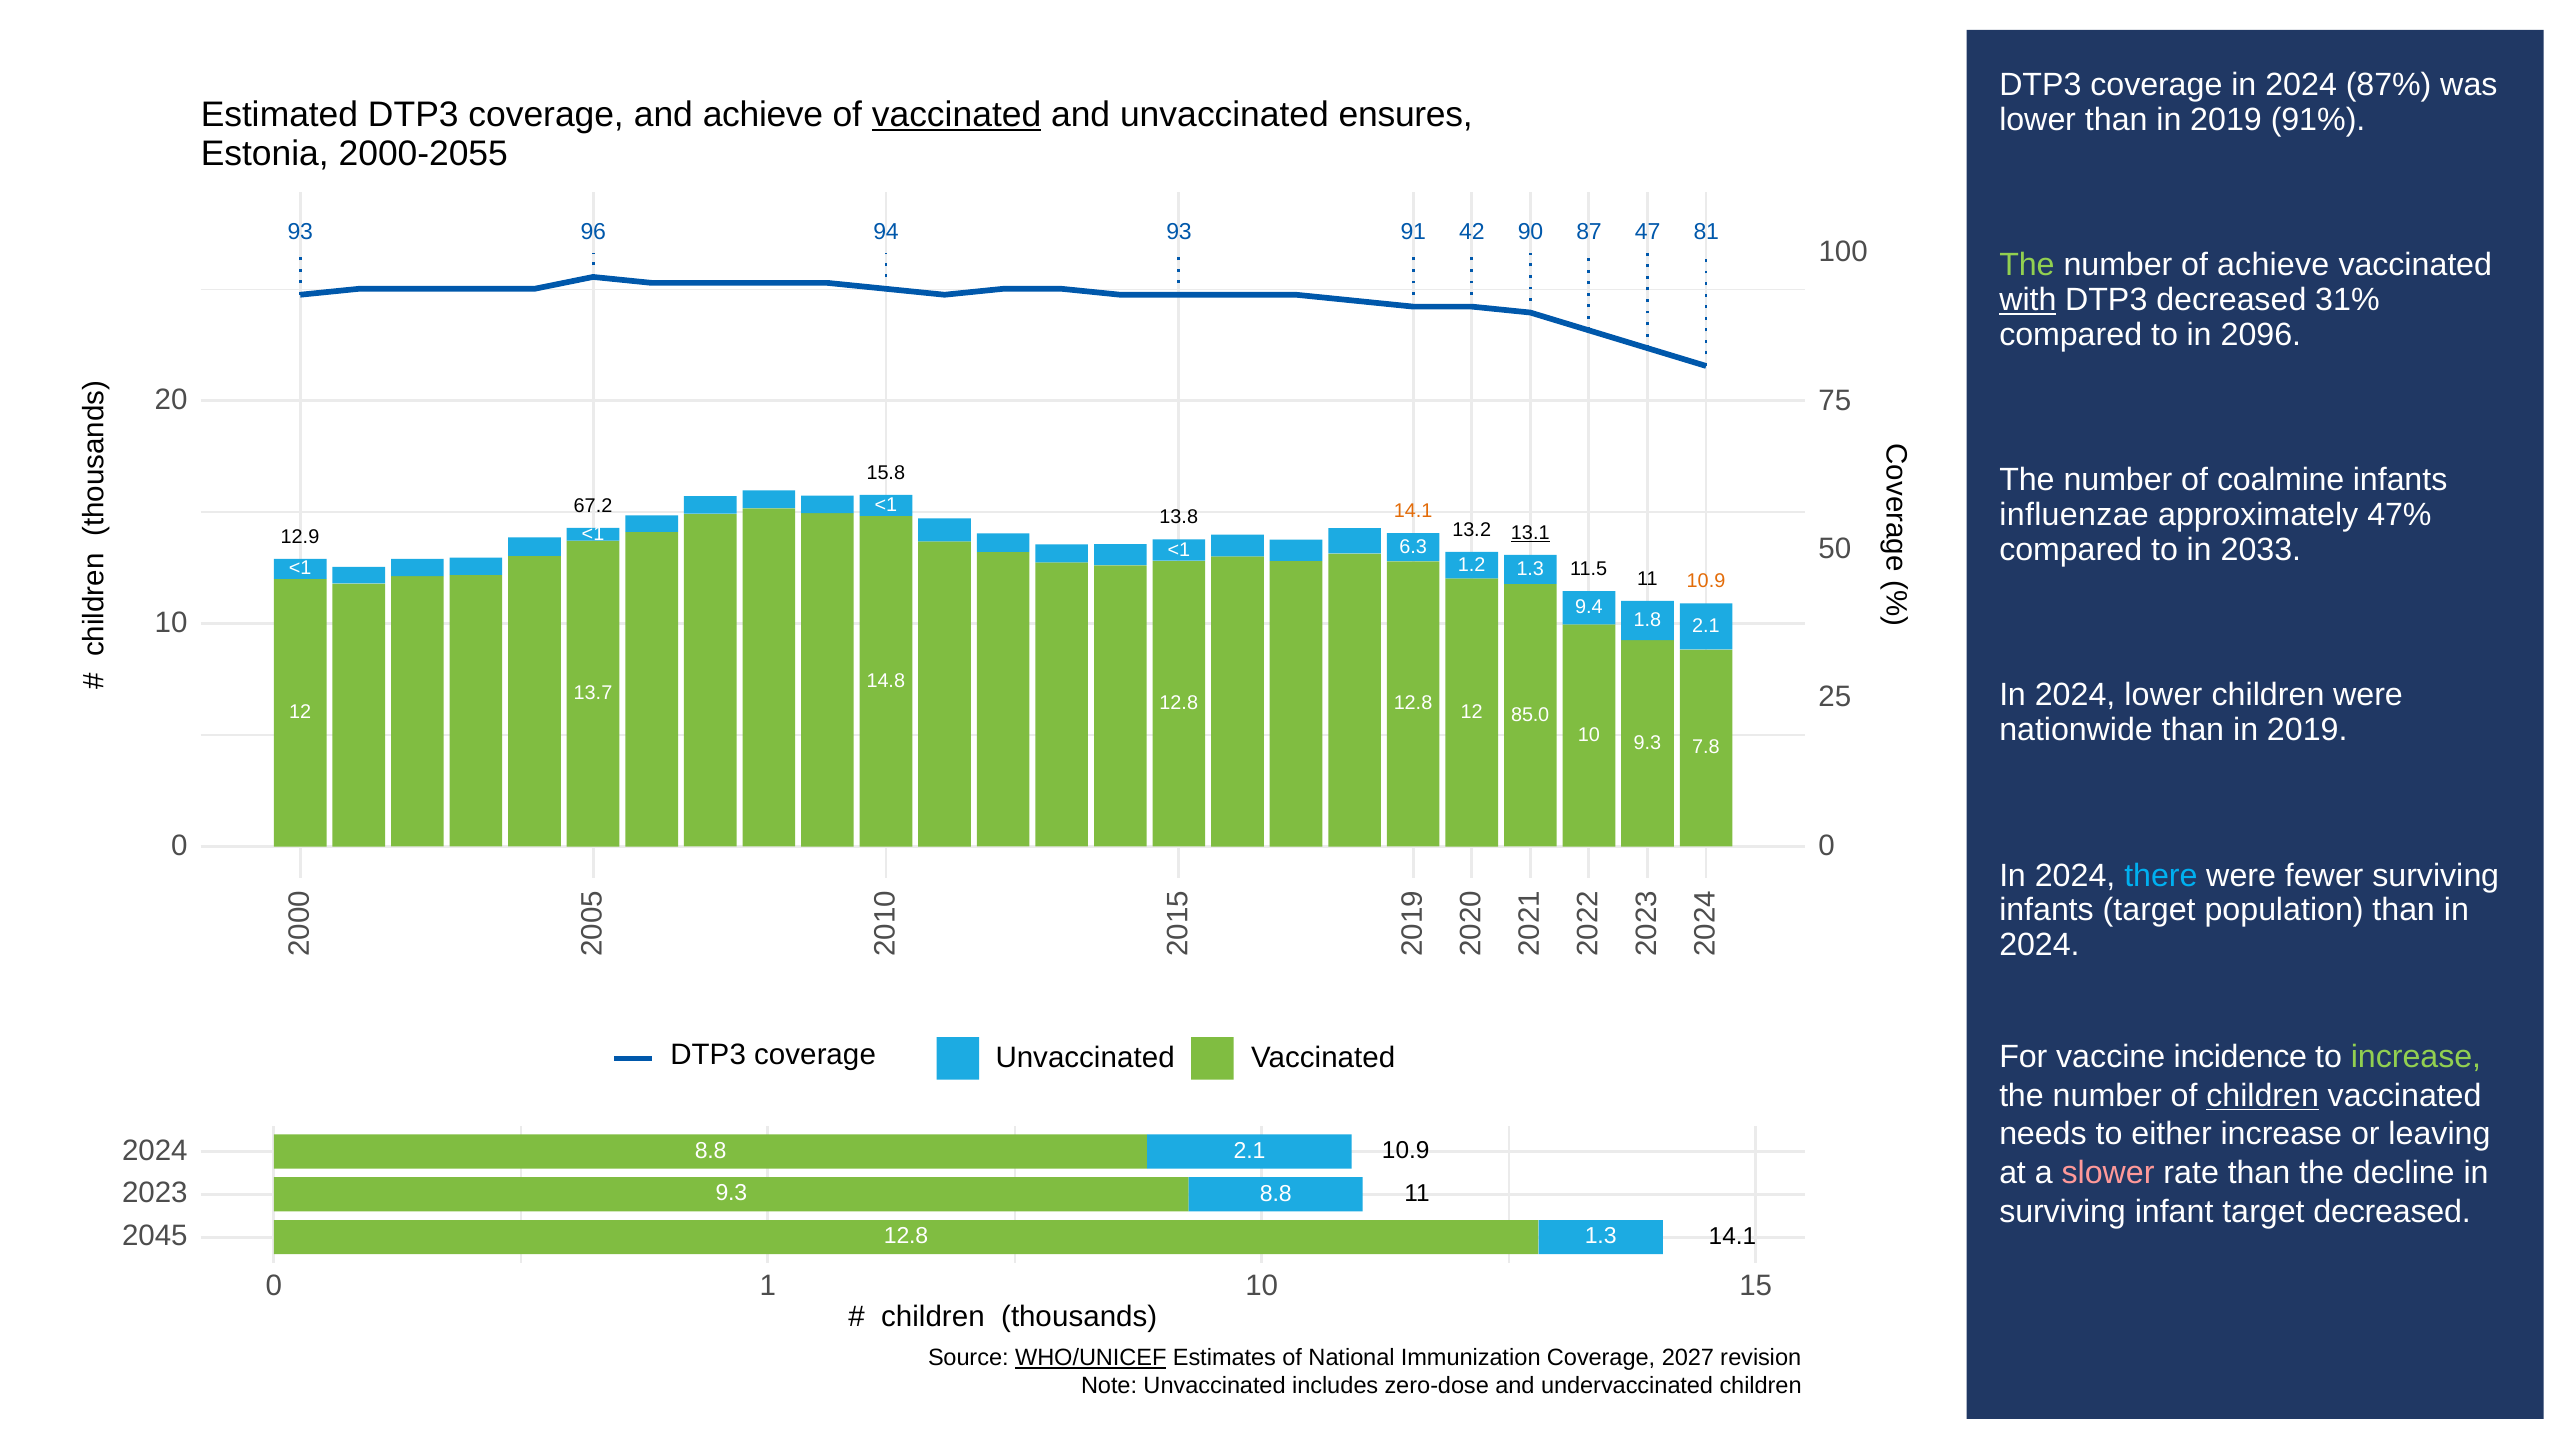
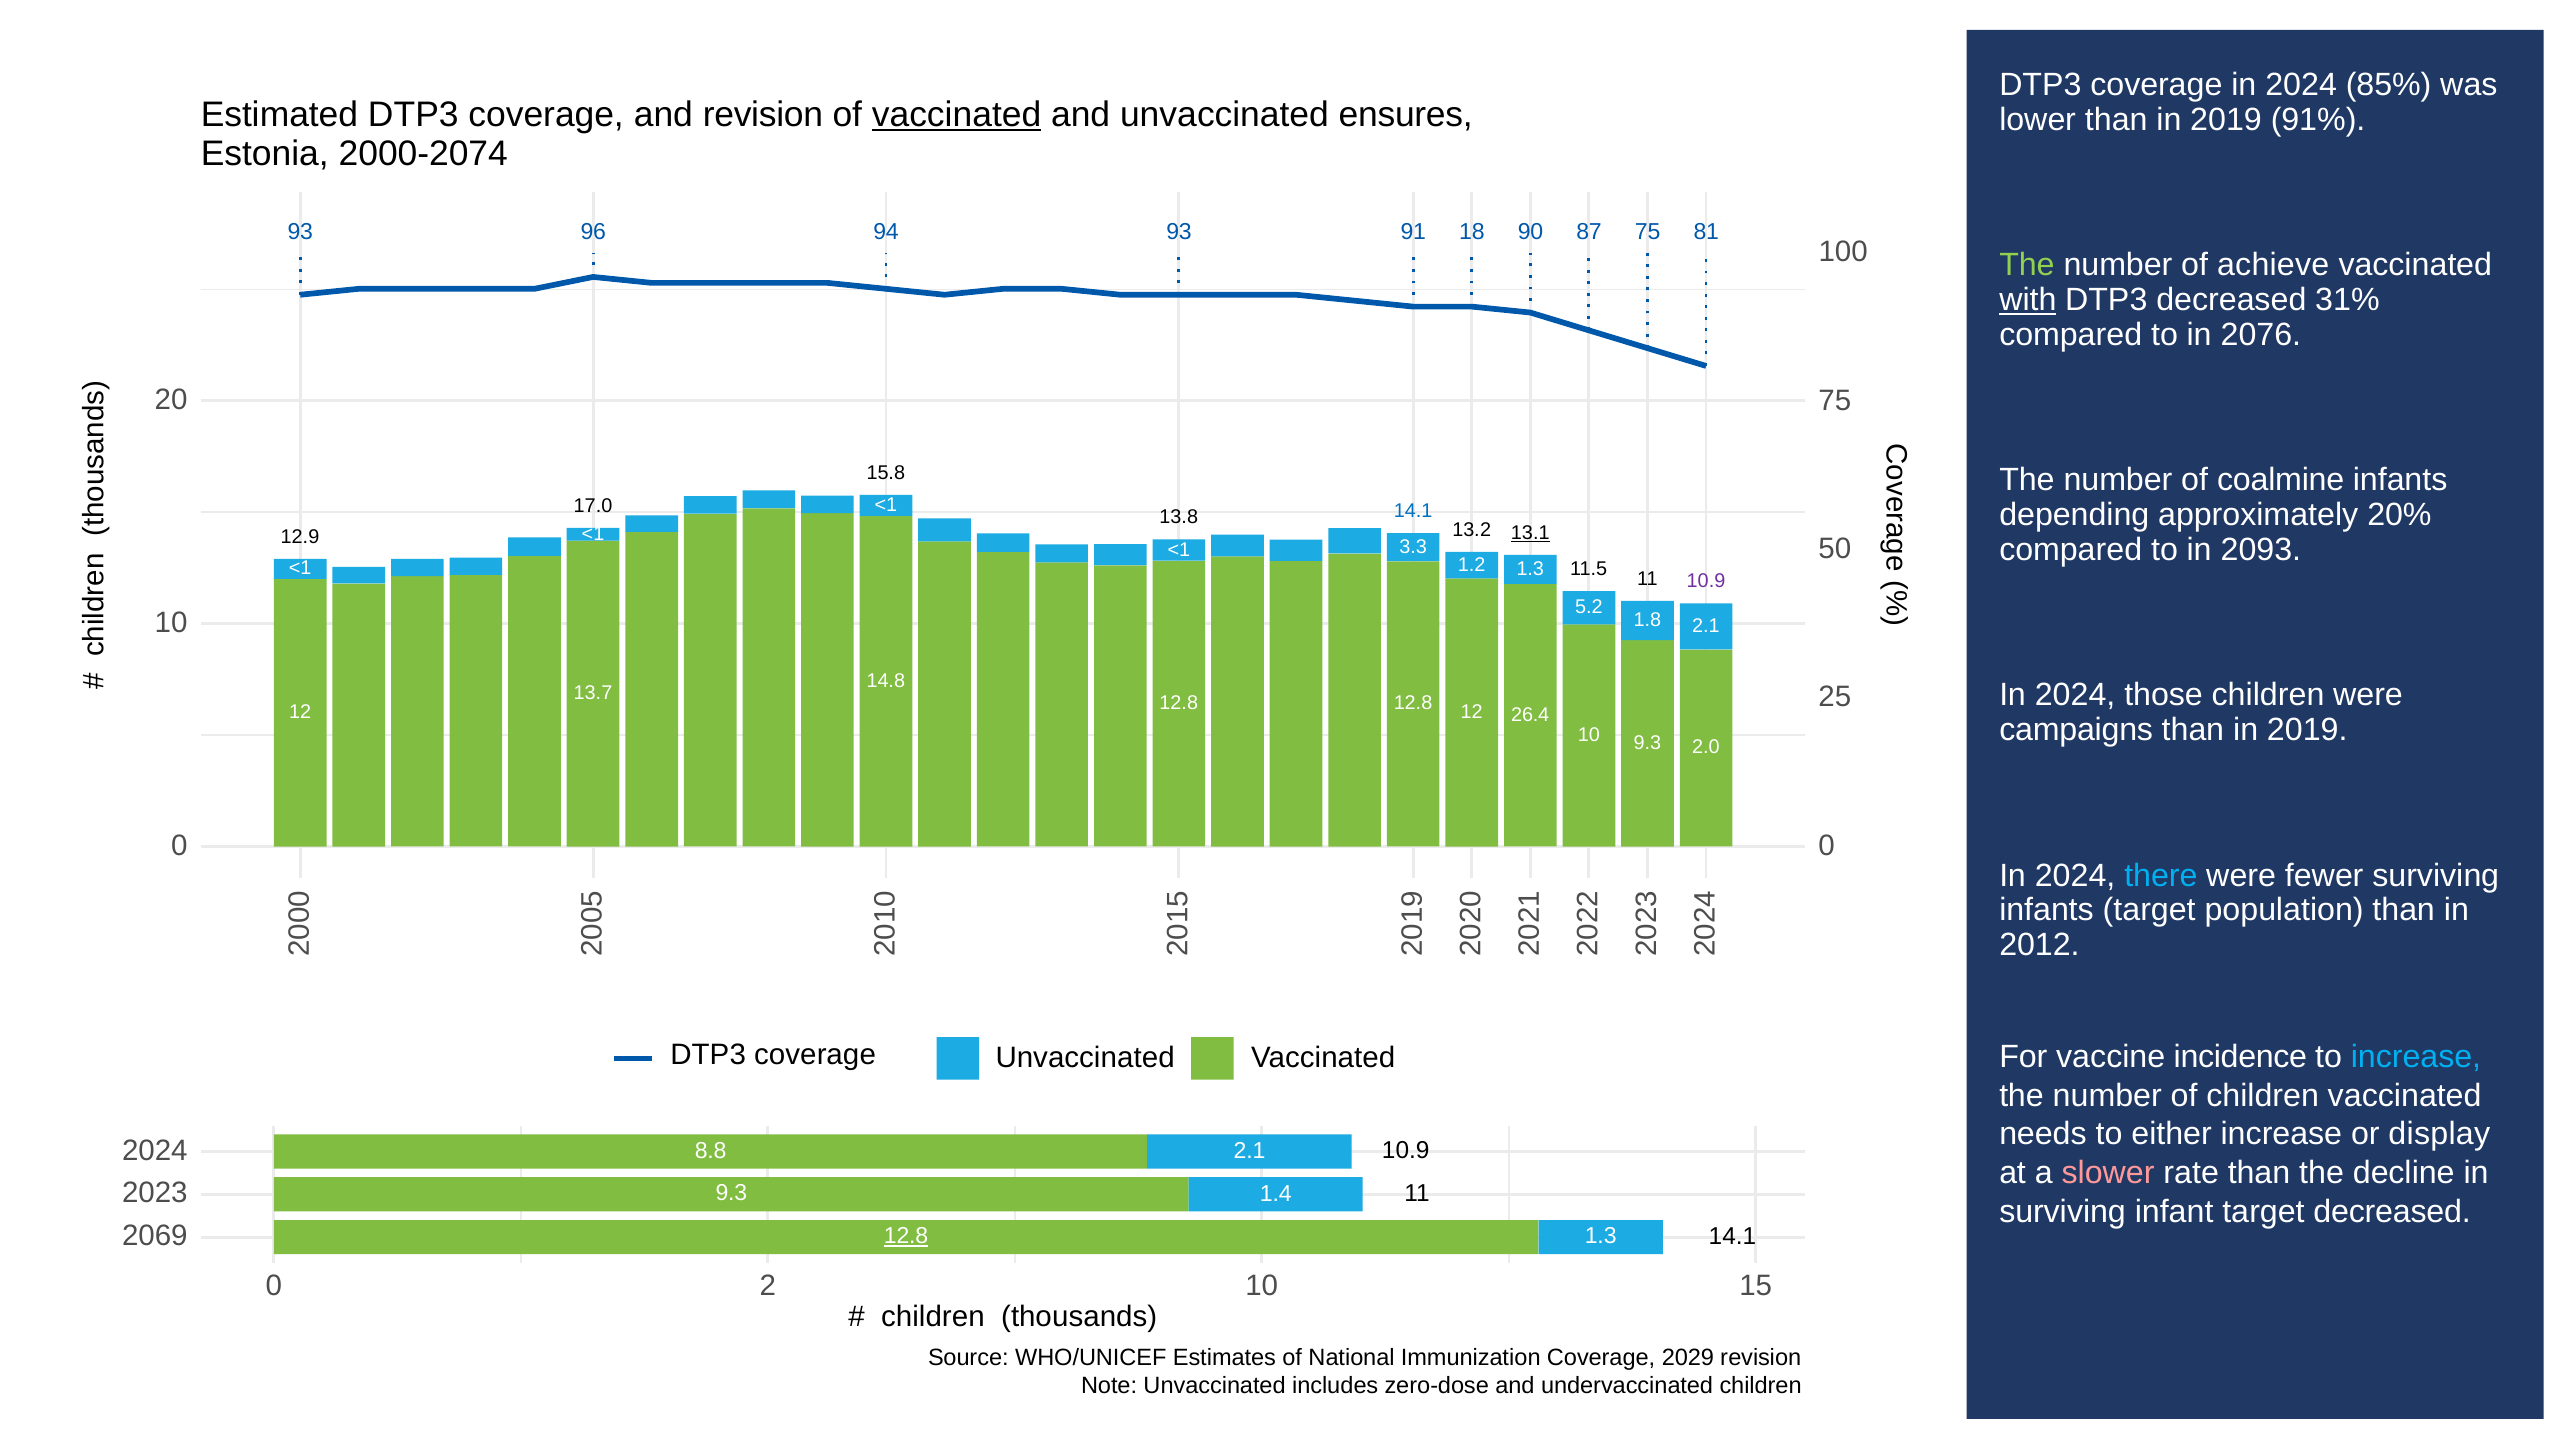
87%: 87% -> 85%
and achieve: achieve -> revision
2000-2055: 2000-2055 -> 2000-2074
42: 42 -> 18
87 47: 47 -> 75
2096: 2096 -> 2076
67.2: 67.2 -> 17.0
influenzae: influenzae -> depending
47%: 47% -> 20%
14.1 at (1413, 511) colour: orange -> blue
2033: 2033 -> 2093
6.3: 6.3 -> 3.3
10.9 at (1706, 581) colour: orange -> purple
9.4: 9.4 -> 5.2
2024 lower: lower -> those
85.0: 85.0 -> 26.4
nationwide: nationwide -> campaigns
7.8: 7.8 -> 2.0
2024 at (2039, 945): 2024 -> 2012
increase at (2416, 1057) colour: light green -> light blue
children at (2263, 1096) underline: present -> none
leaving: leaving -> display
9.3 8.8: 8.8 -> 1.4
2045: 2045 -> 2069
12.8 at (906, 1236) underline: none -> present
1 at (768, 1286): 1 -> 2
WHO/UNICEF underline: present -> none
2027: 2027 -> 2029
